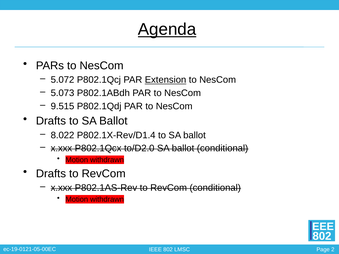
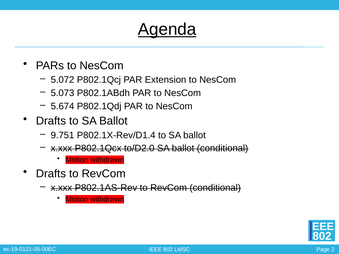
Extension underline: present -> none
9.515: 9.515 -> 5.674
8.022: 8.022 -> 9.751
